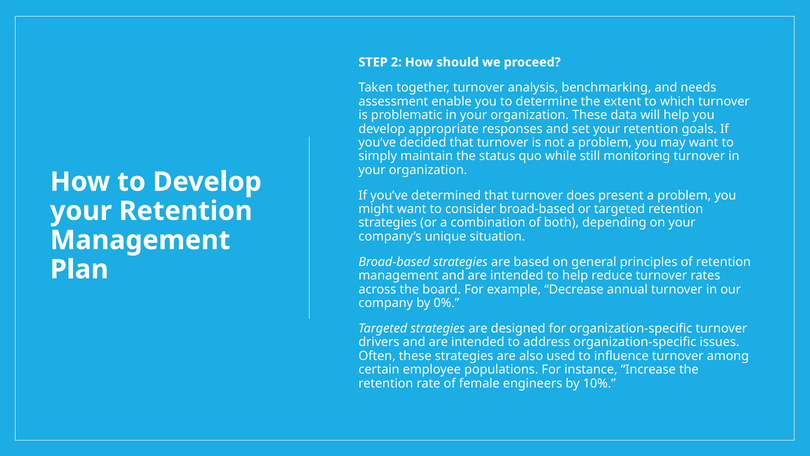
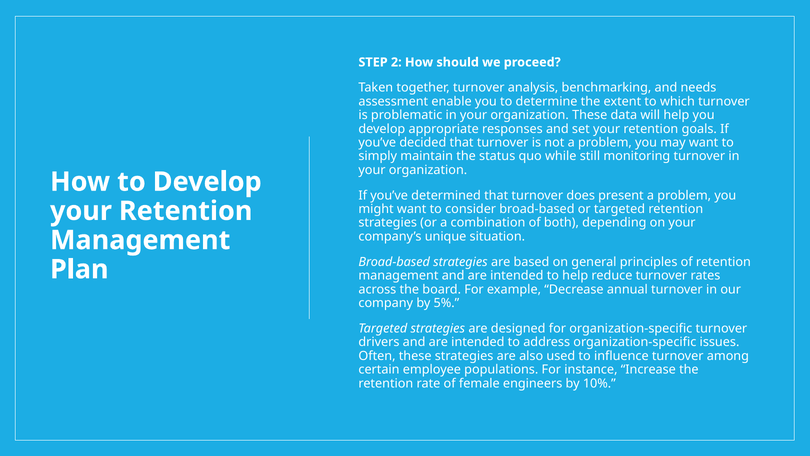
0%: 0% -> 5%
